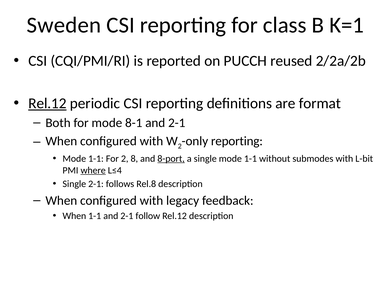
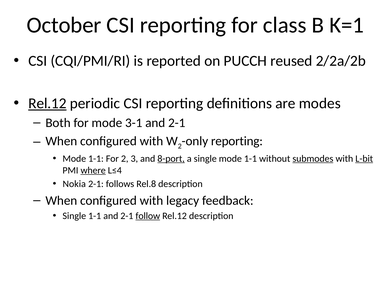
Sweden: Sweden -> October
format: format -> modes
8-1: 8-1 -> 3-1
8: 8 -> 3
submodes underline: none -> present
L-bit underline: none -> present
Single at (74, 184): Single -> Nokia
When at (74, 216): When -> Single
follow underline: none -> present
